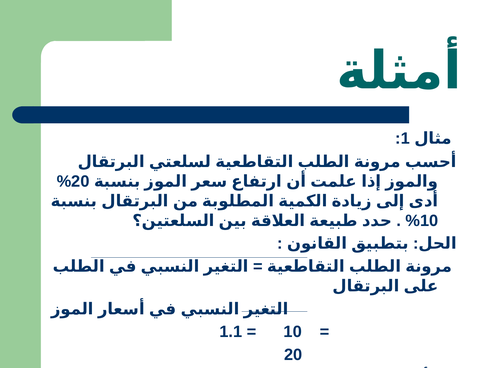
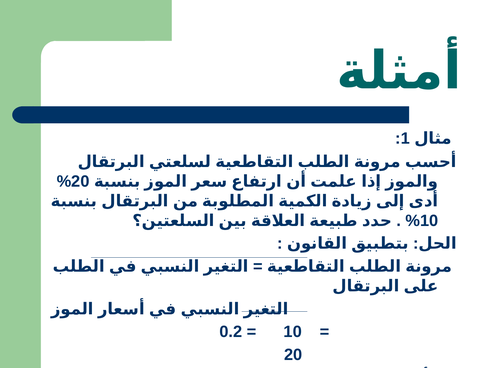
1.1: 1.1 -> 0.2
